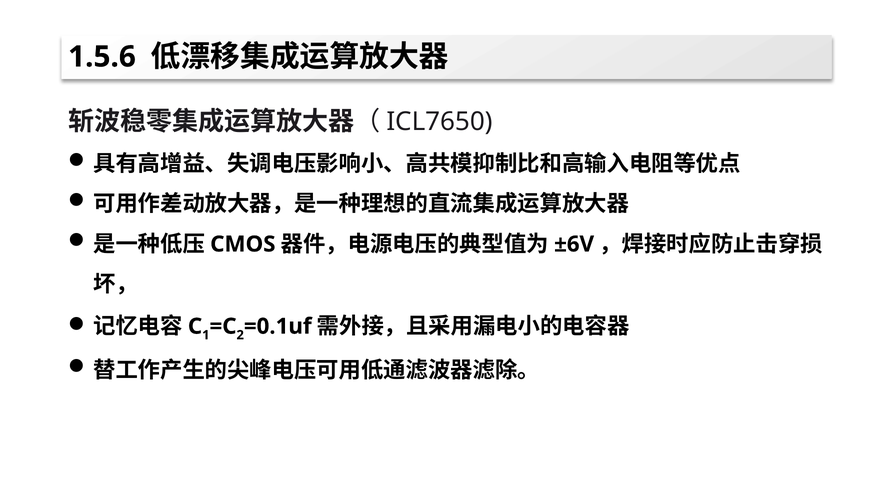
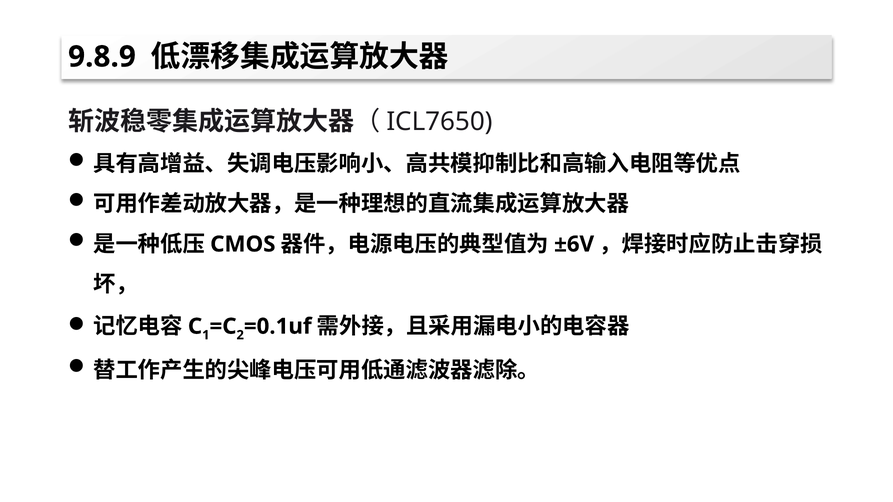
1.5.6: 1.5.6 -> 9.8.9
